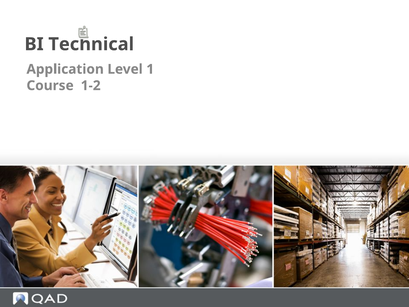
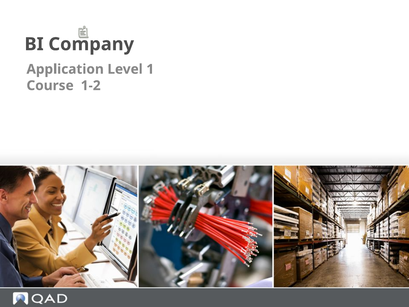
Technical: Technical -> Company
